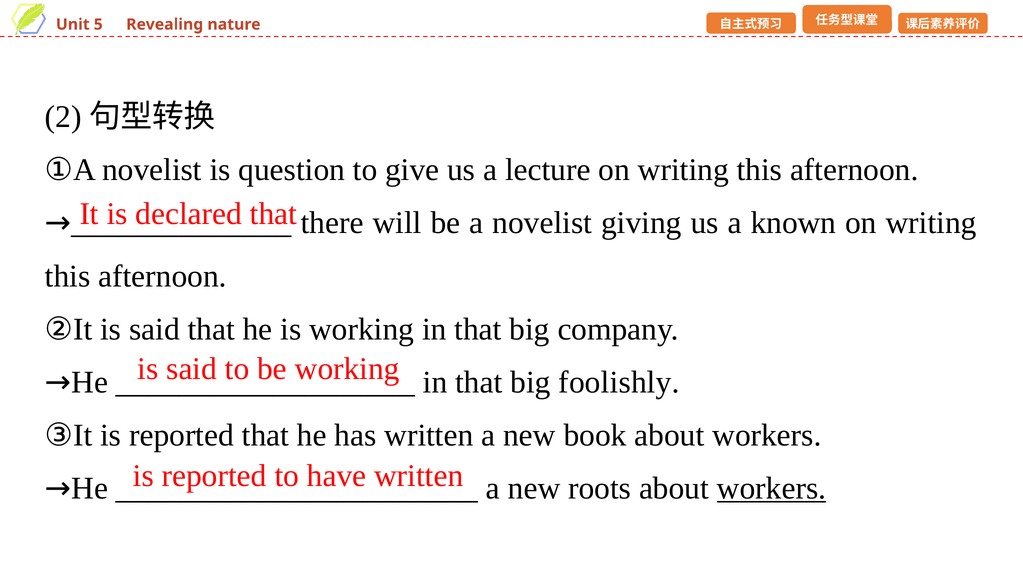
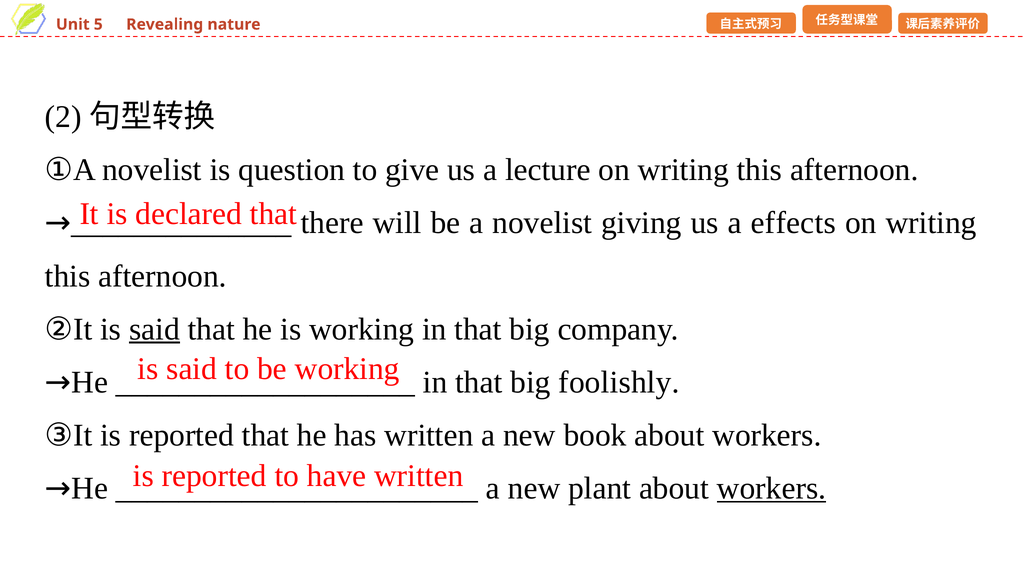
known: known -> effects
said at (155, 329) underline: none -> present
roots: roots -> plant
